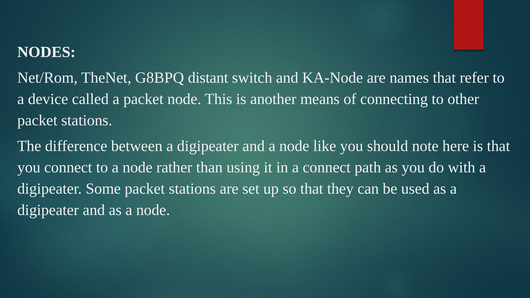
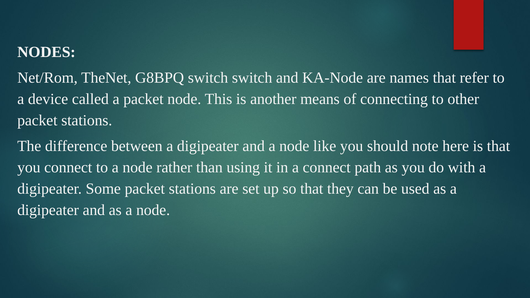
G8BPQ distant: distant -> switch
